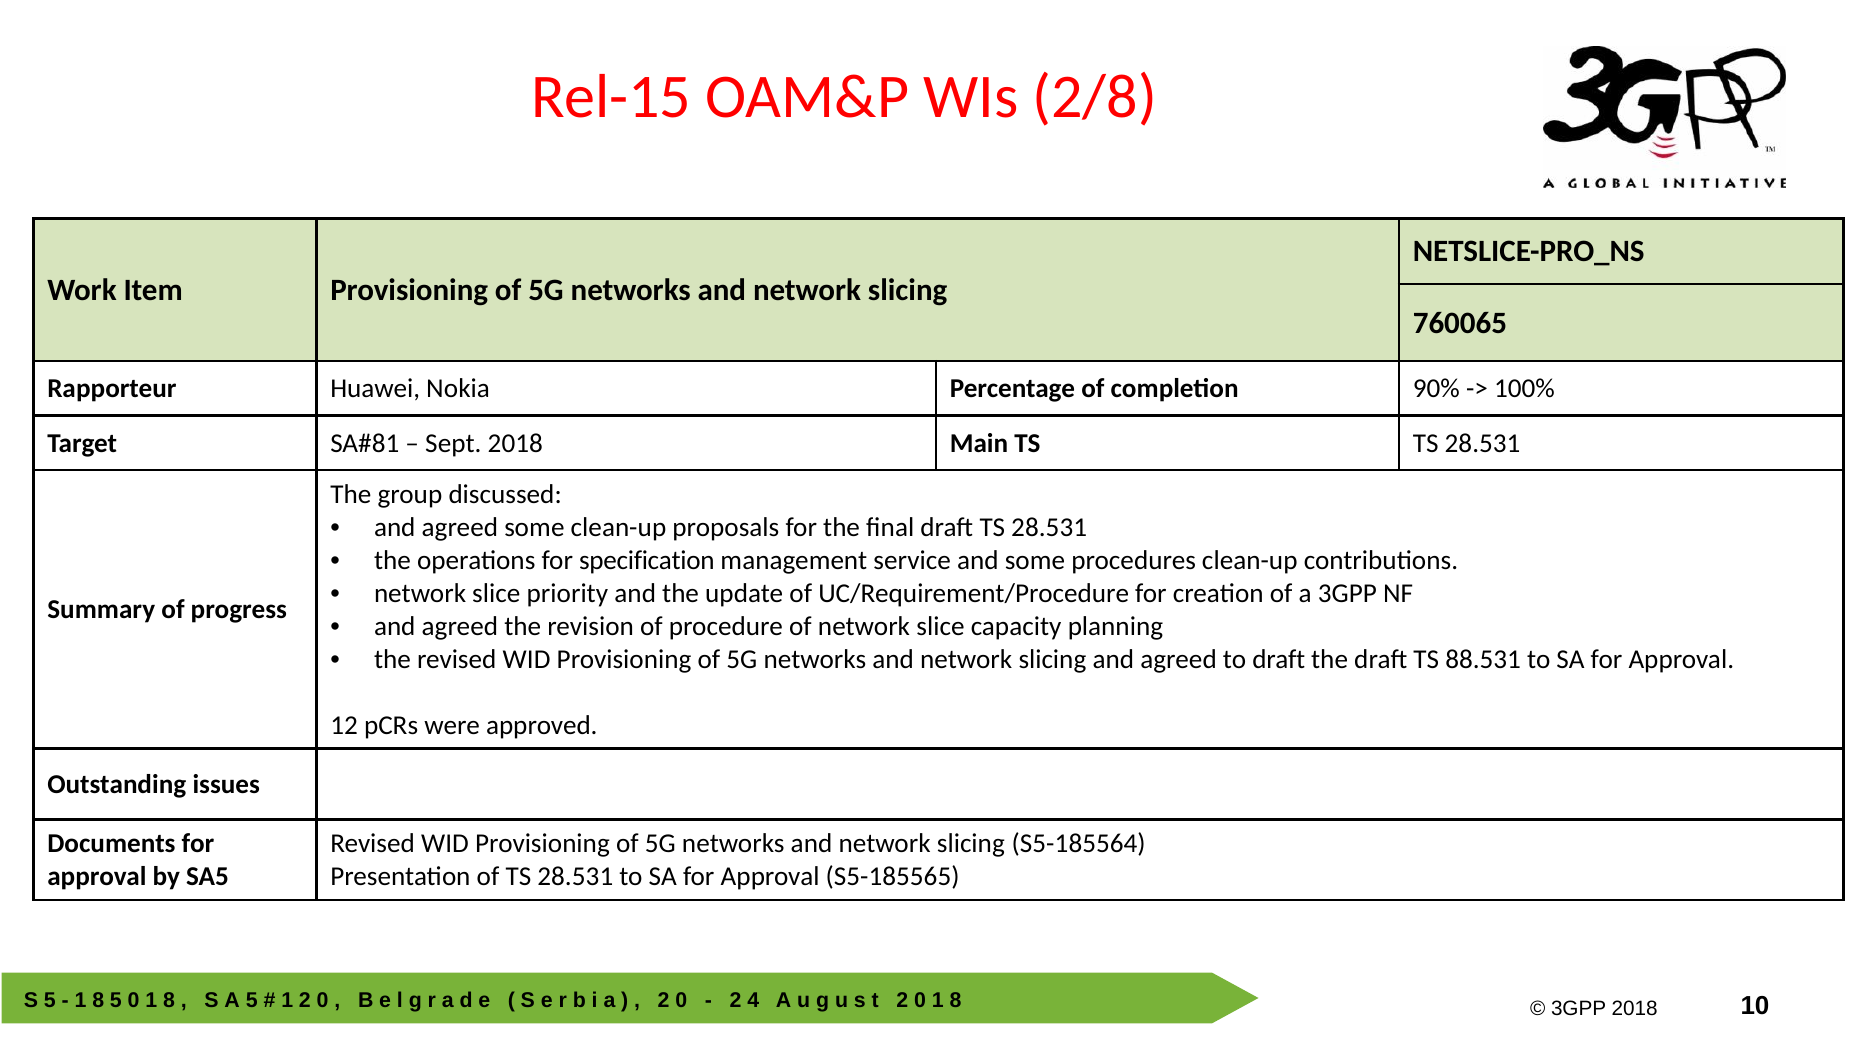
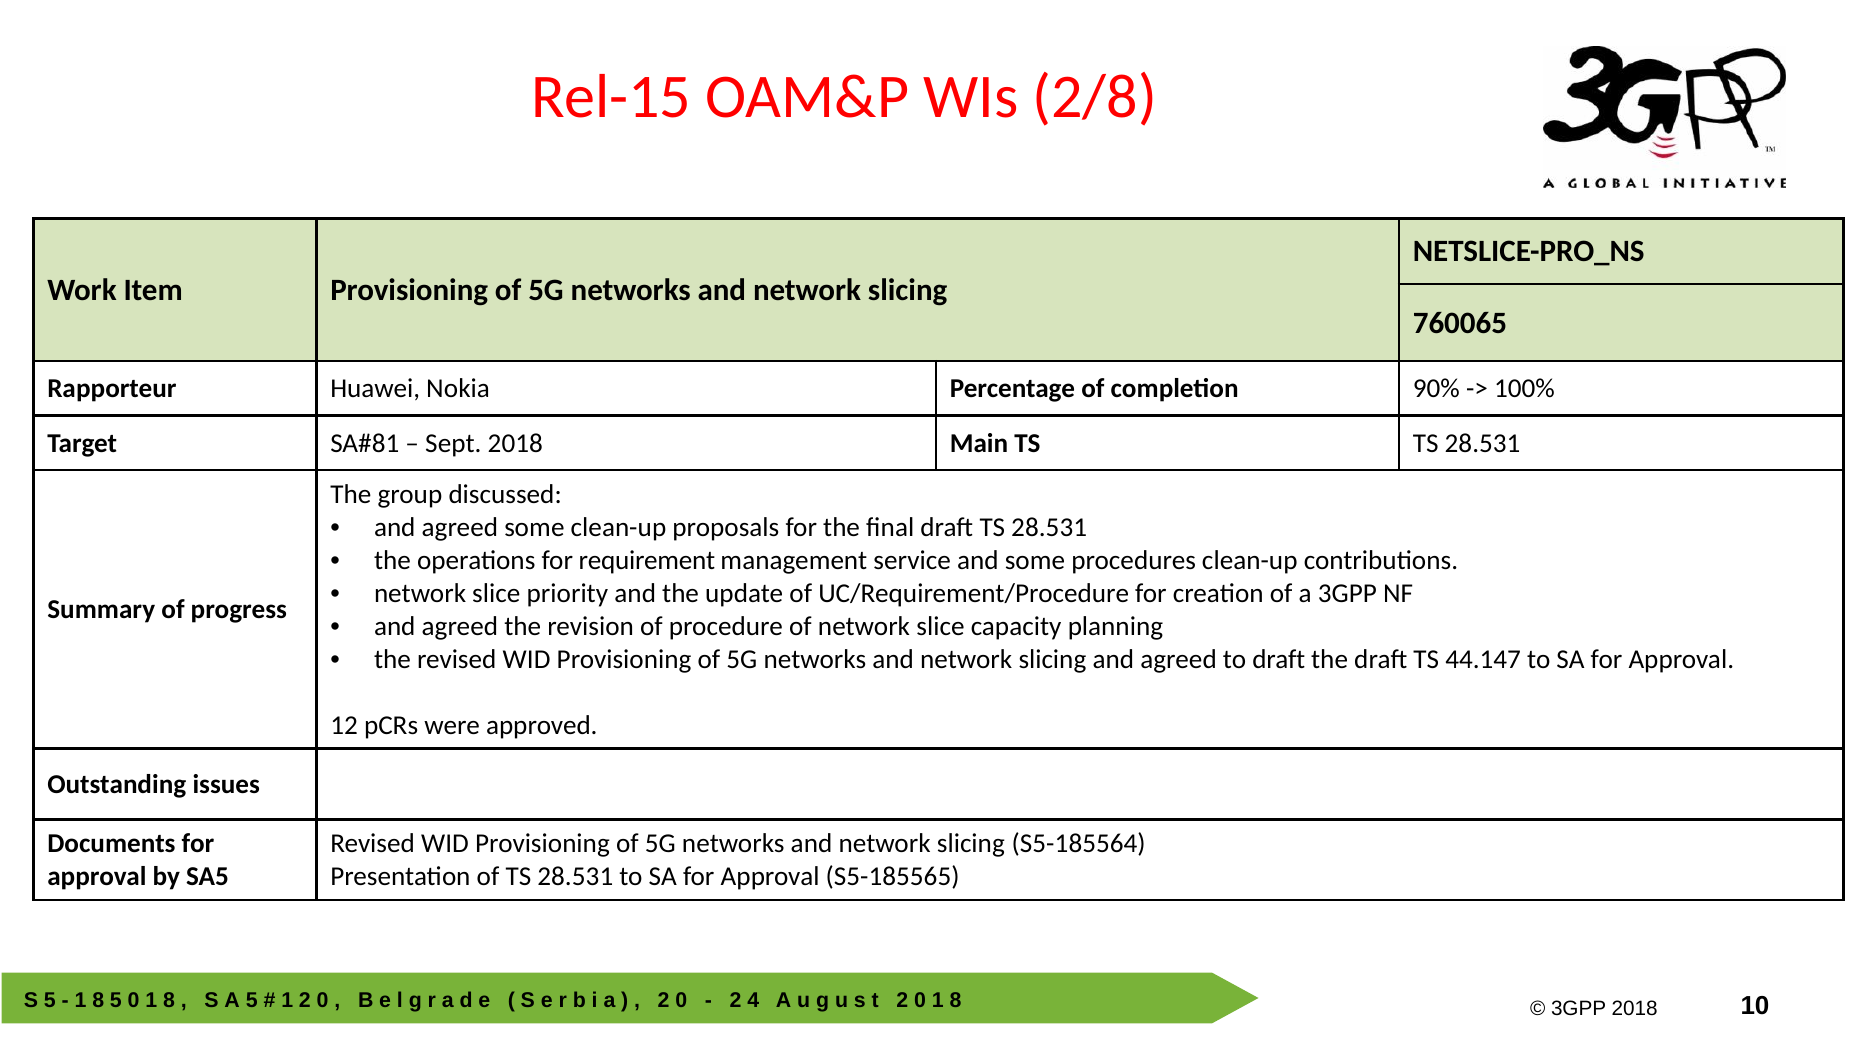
specification: specification -> requirement
88.531: 88.531 -> 44.147
